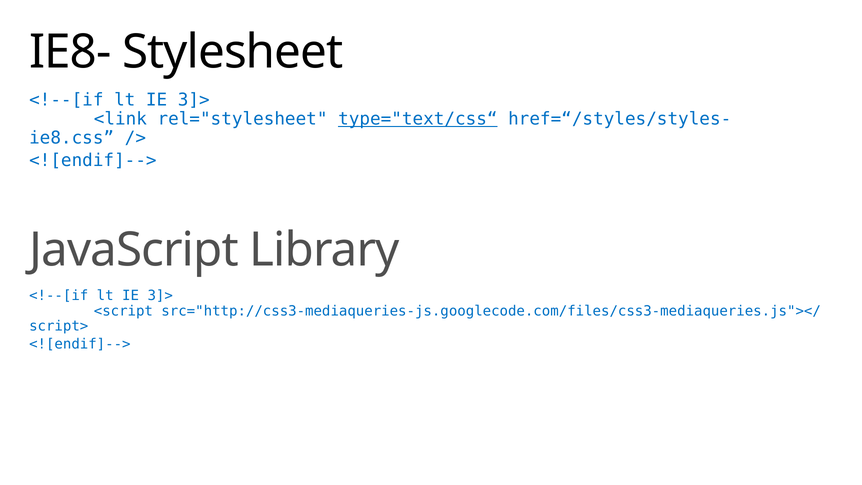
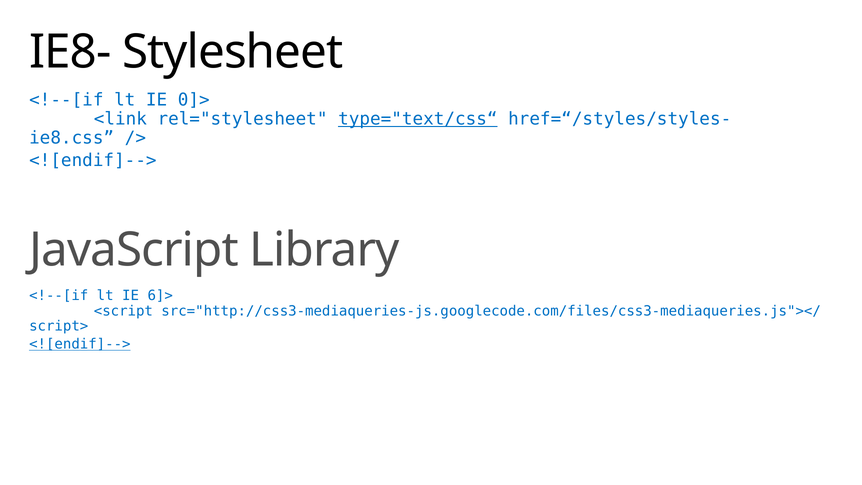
3]> at (194, 100): 3]> -> 0]>
3]> at (160, 296): 3]> -> 6]>
<![endif]--> at (80, 344) underline: none -> present
